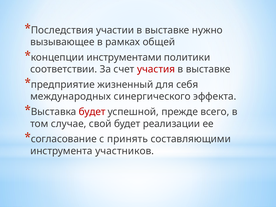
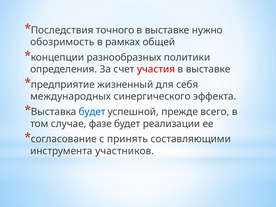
участии: участии -> точного
вызывающее: вызывающее -> обозримость
инструментами: инструментами -> разнообразных
соответствии: соответствии -> определения
будет at (92, 112) colour: red -> blue
свой: свой -> фазе
